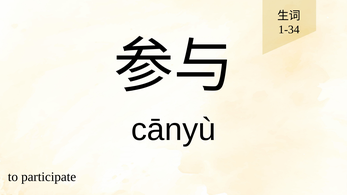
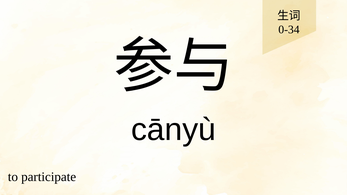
1-34: 1-34 -> 0-34
